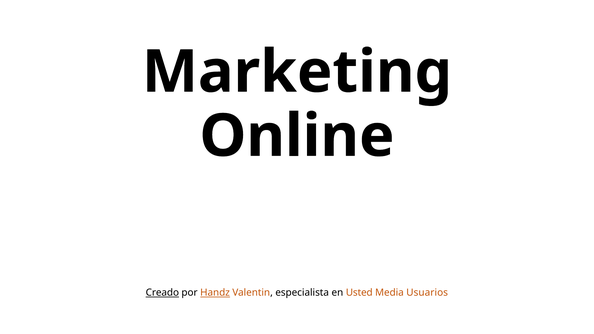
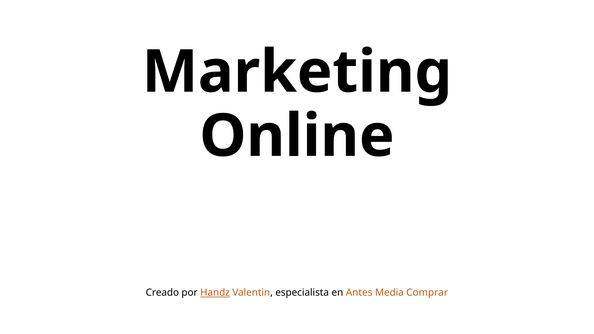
Creado underline: present -> none
Usted: Usted -> Antes
Usuarios: Usuarios -> Comprar
